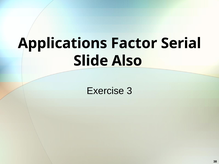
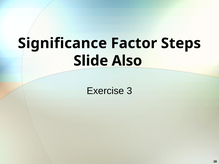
Applications: Applications -> Significance
Serial: Serial -> Steps
